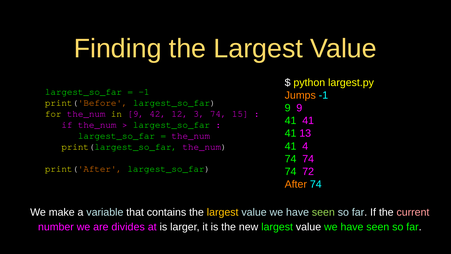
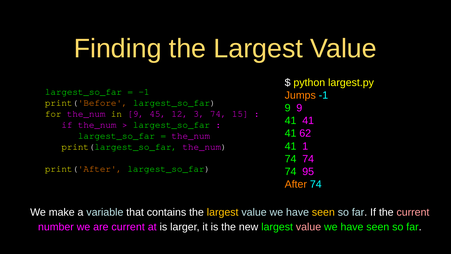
42: 42 -> 45
13: 13 -> 62
4: 4 -> 1
72: 72 -> 95
seen at (323, 212) colour: light green -> yellow
are divides: divides -> current
value at (309, 227) colour: white -> pink
